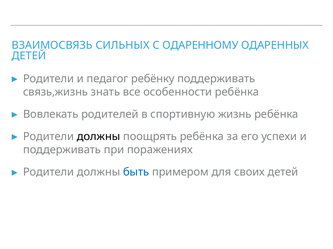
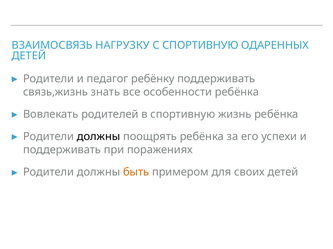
СИЛЬНЫХ: СИЛЬНЫХ -> НАГРУЗКУ
С ОДАРЕННОМУ: ОДАРЕННОМУ -> СПОРТИВНУЮ
быть colour: blue -> orange
